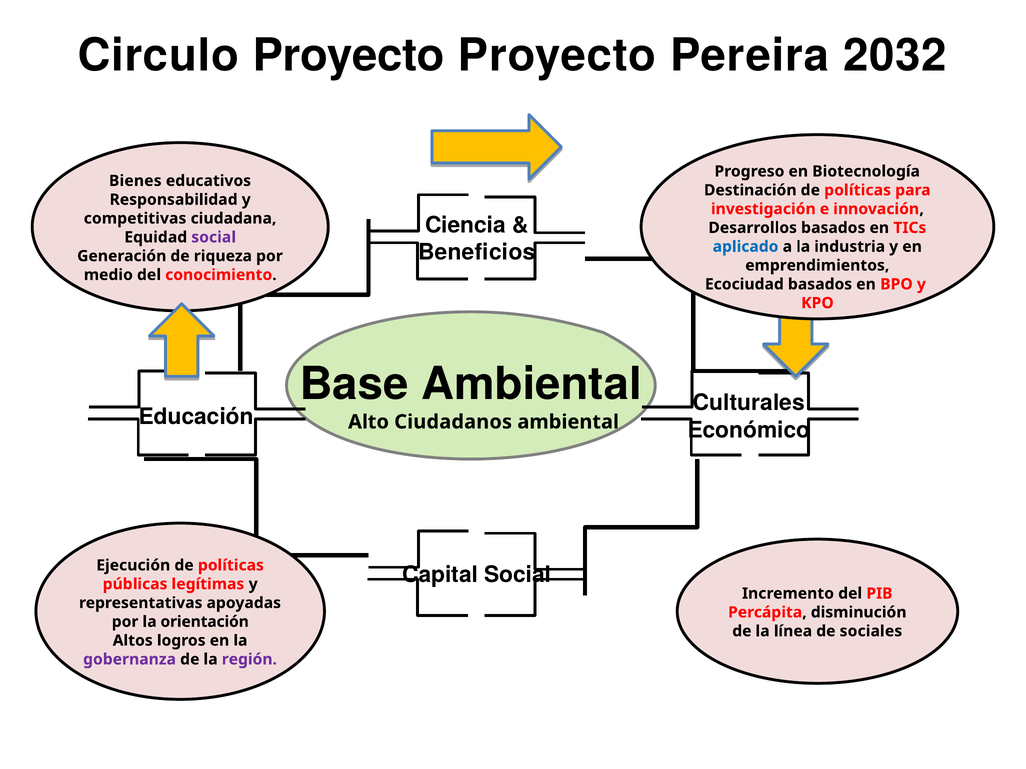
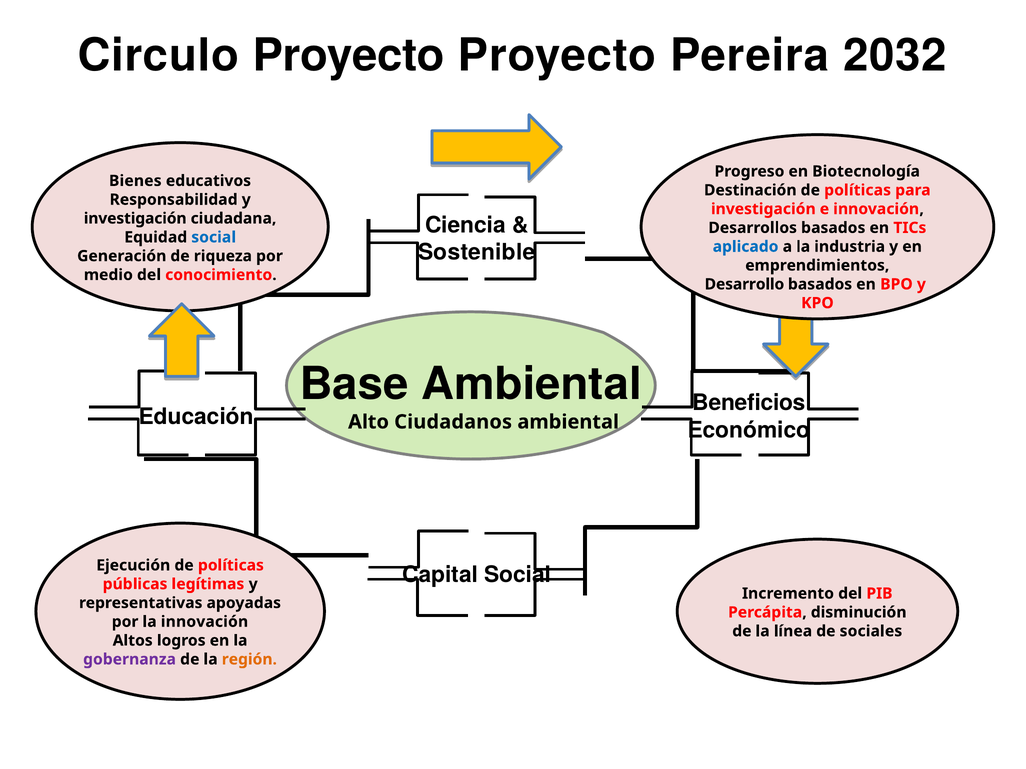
competitivas at (135, 219): competitivas -> investigación
social at (214, 237) colour: purple -> blue
Beneficios: Beneficios -> Sostenible
Ecociudad: Ecociudad -> Desarrollo
Culturales: Culturales -> Beneficios
la orientación: orientación -> innovación
región colour: purple -> orange
